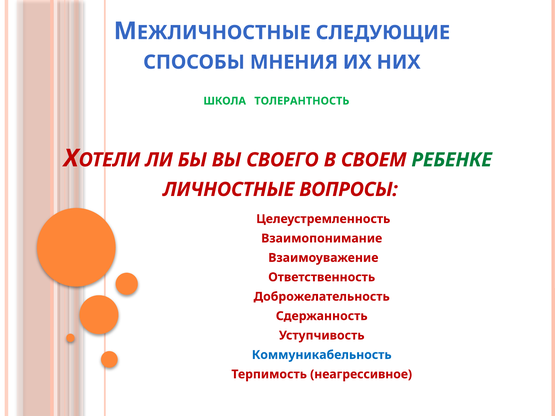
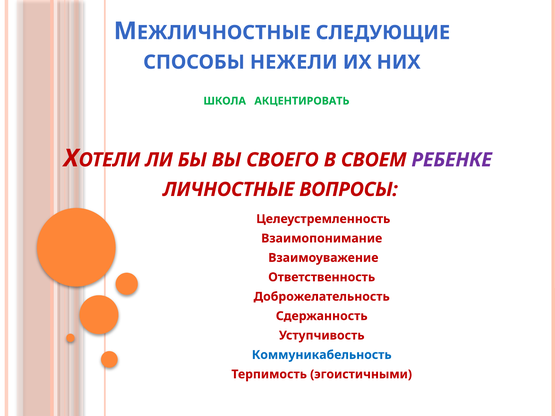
МНЕНИЯ: МНЕНИЯ -> НЕЖЕЛИ
ТОЛЕРАНТНОСТЬ: ТОЛЕРАНТНОСТЬ -> АКЦЕНТИРОВАТЬ
РЕБЕНКЕ colour: green -> purple
неагрессивное: неагрессивное -> эгоистичными
